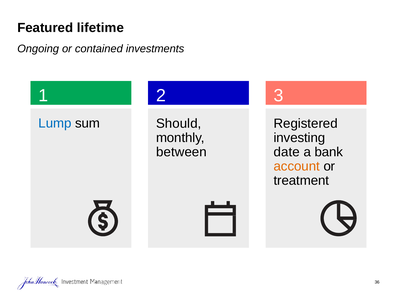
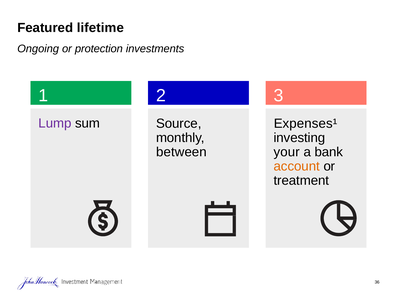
contained: contained -> protection
Lump colour: blue -> purple
Should: Should -> Source
Registered: Registered -> Expenses¹
date: date -> your
